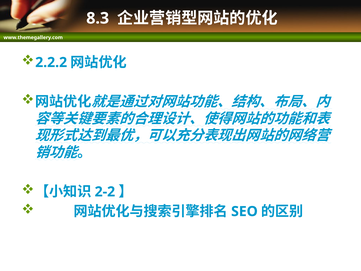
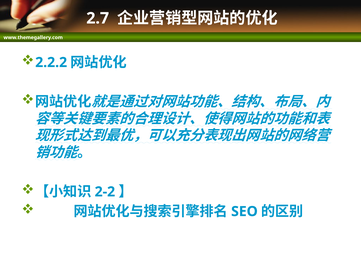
8.3: 8.3 -> 2.7
